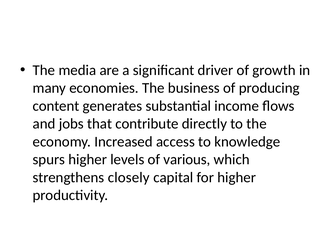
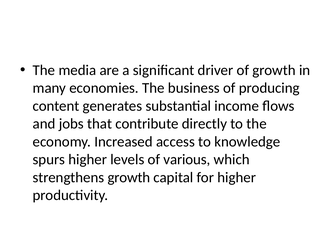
strengthens closely: closely -> growth
